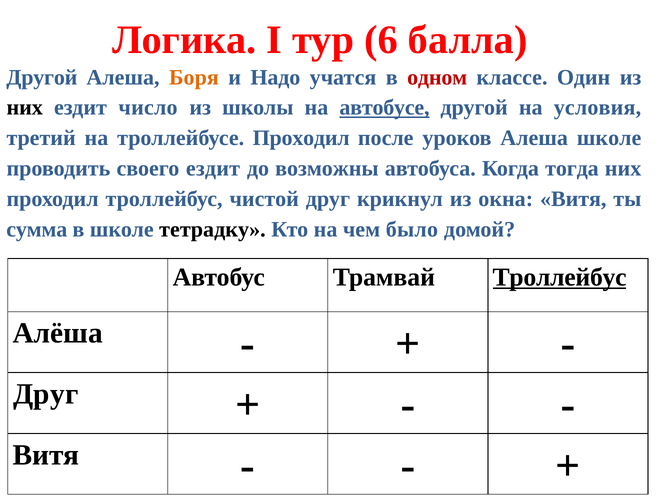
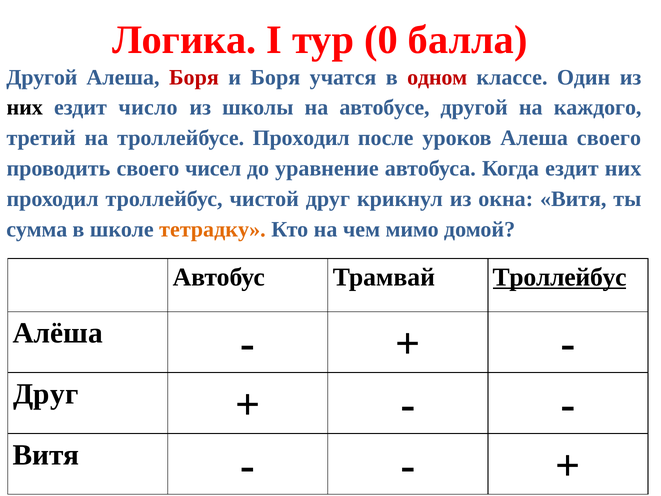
6: 6 -> 0
Боря at (194, 77) colour: orange -> red
и Надо: Надо -> Боря
автобусе underline: present -> none
условия: условия -> каждого
Алеша школе: школе -> своего
своего ездит: ездит -> чисел
возможны: возможны -> уравнение
Когда тогда: тогда -> ездит
тетрадку colour: black -> orange
было: было -> мимо
